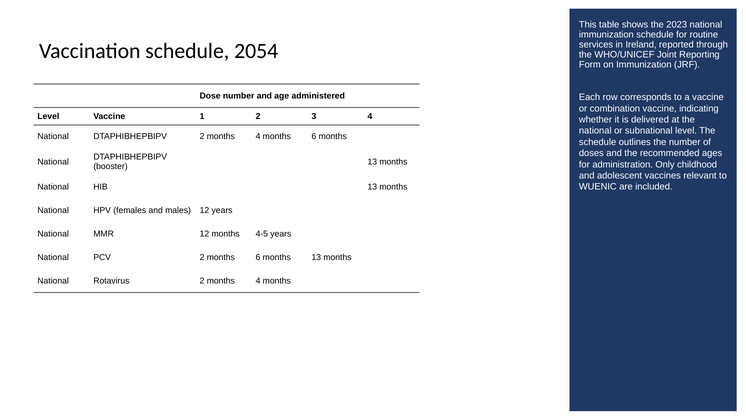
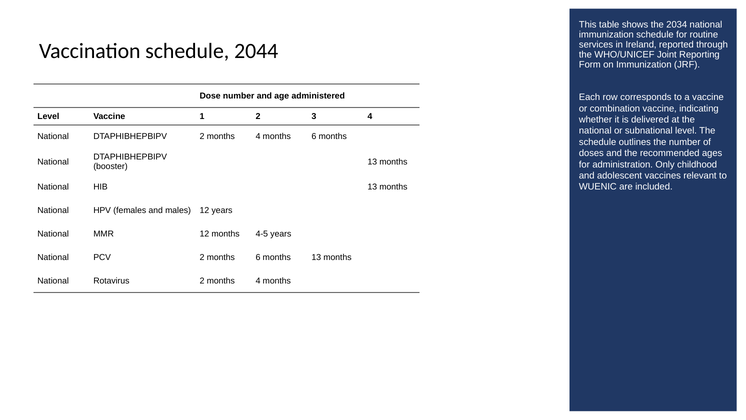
2023: 2023 -> 2034
2054: 2054 -> 2044
